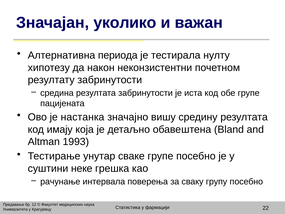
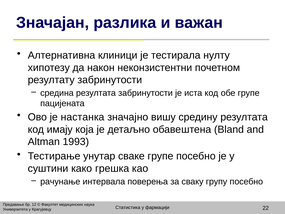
уколико: уколико -> разлика
периода: периода -> клиници
неке: неке -> како
